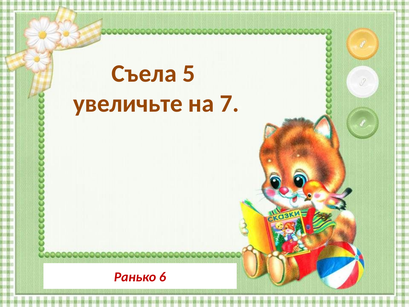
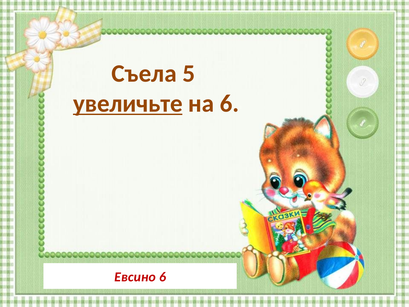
увеличьте underline: none -> present
на 7: 7 -> 6
Ранько: Ранько -> Евсино
